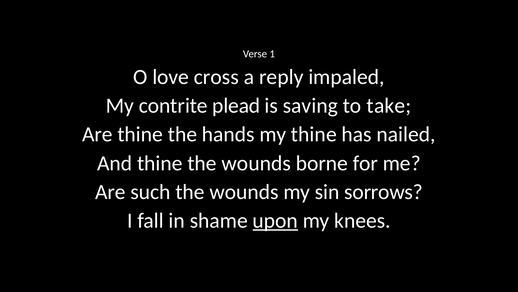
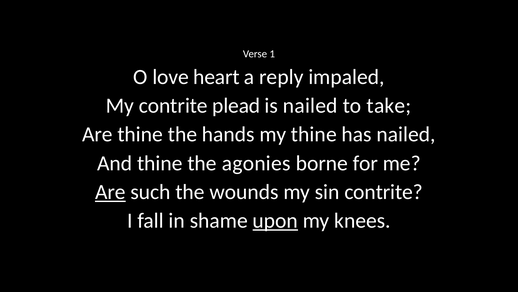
cross: cross -> heart
is saving: saving -> nailed
thine the wounds: wounds -> agonies
Are at (110, 192) underline: none -> present
sin sorrows: sorrows -> contrite
